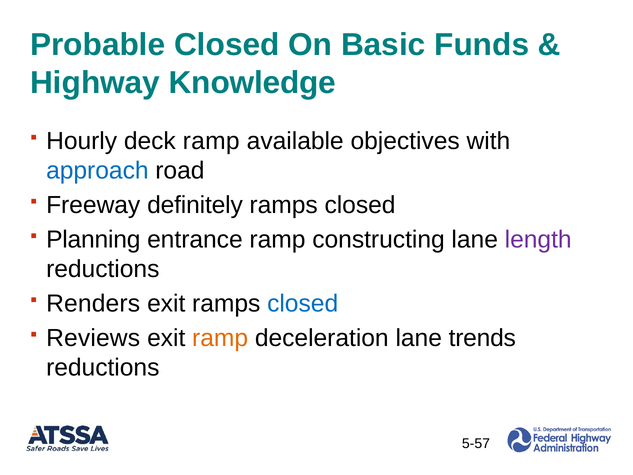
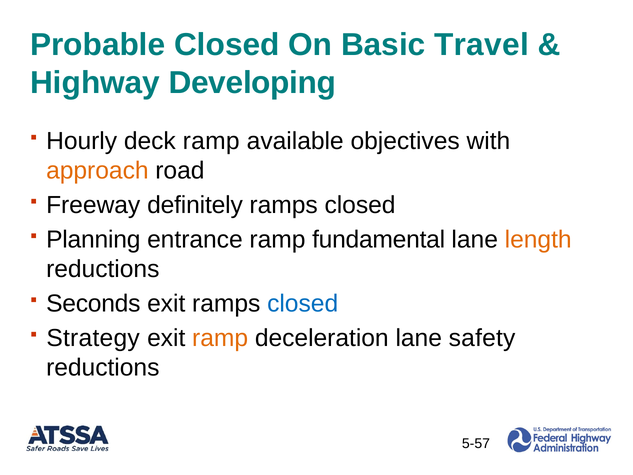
Funds: Funds -> Travel
Knowledge: Knowledge -> Developing
approach colour: blue -> orange
constructing: constructing -> fundamental
length colour: purple -> orange
Renders: Renders -> Seconds
Reviews: Reviews -> Strategy
trends: trends -> safety
